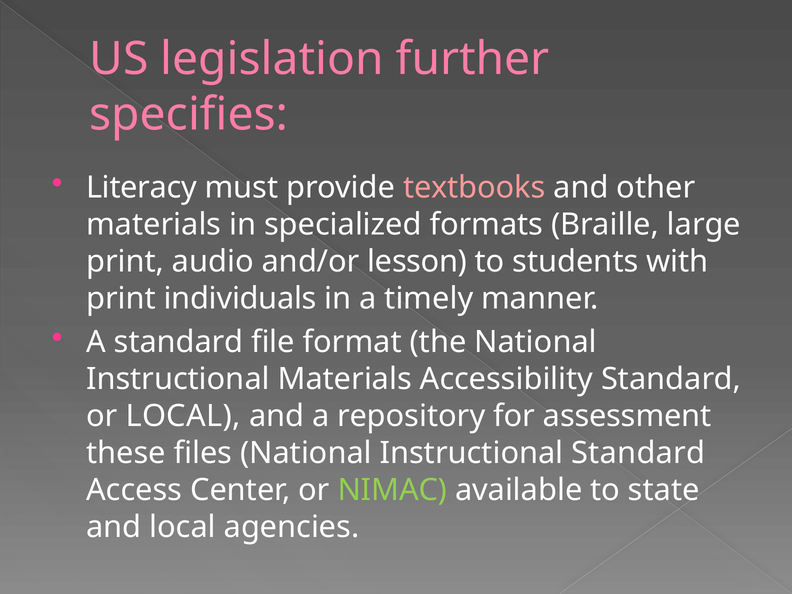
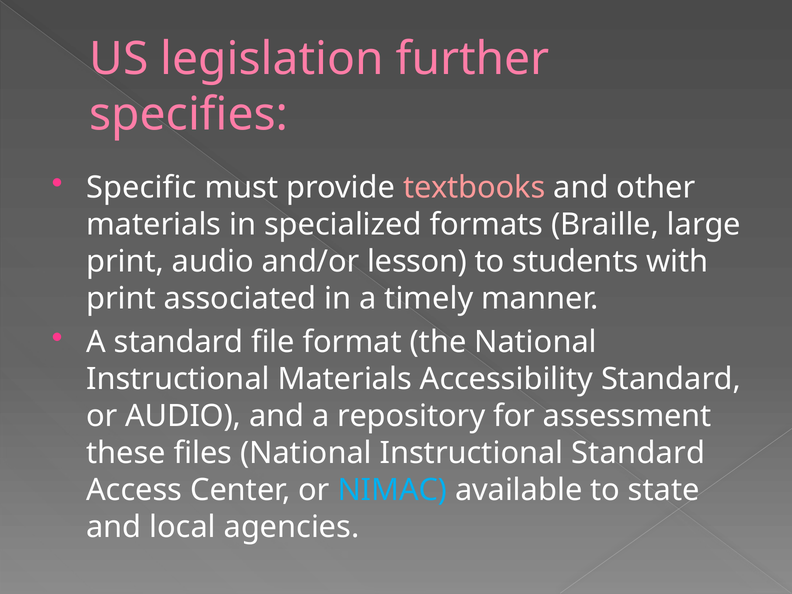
Literacy: Literacy -> Specific
individuals: individuals -> associated
or LOCAL: LOCAL -> AUDIO
NIMAC colour: light green -> light blue
